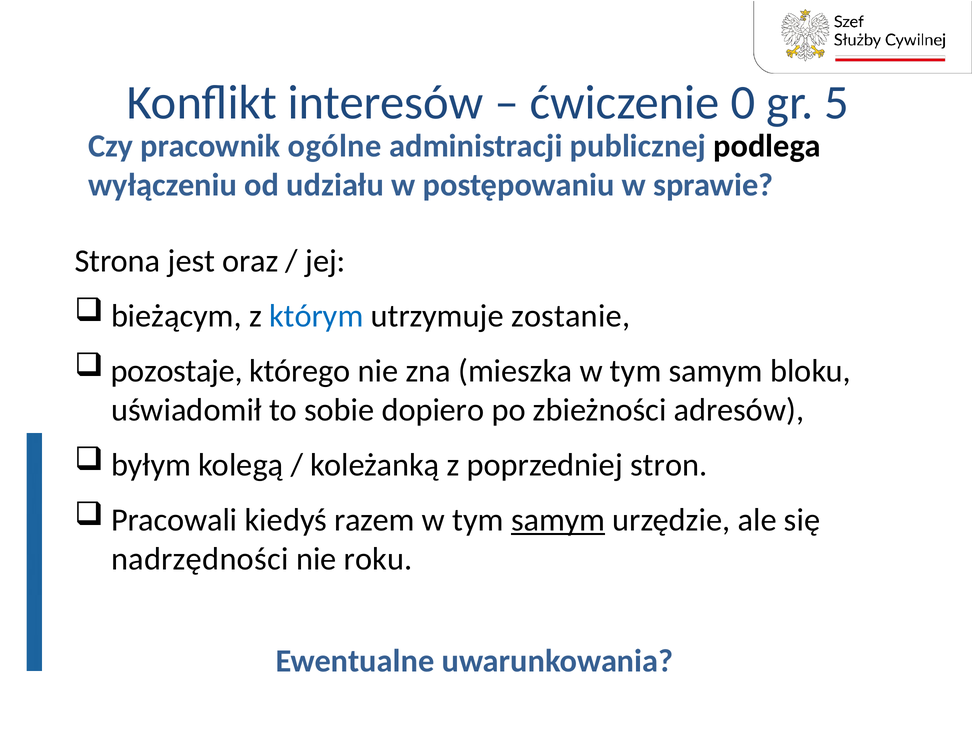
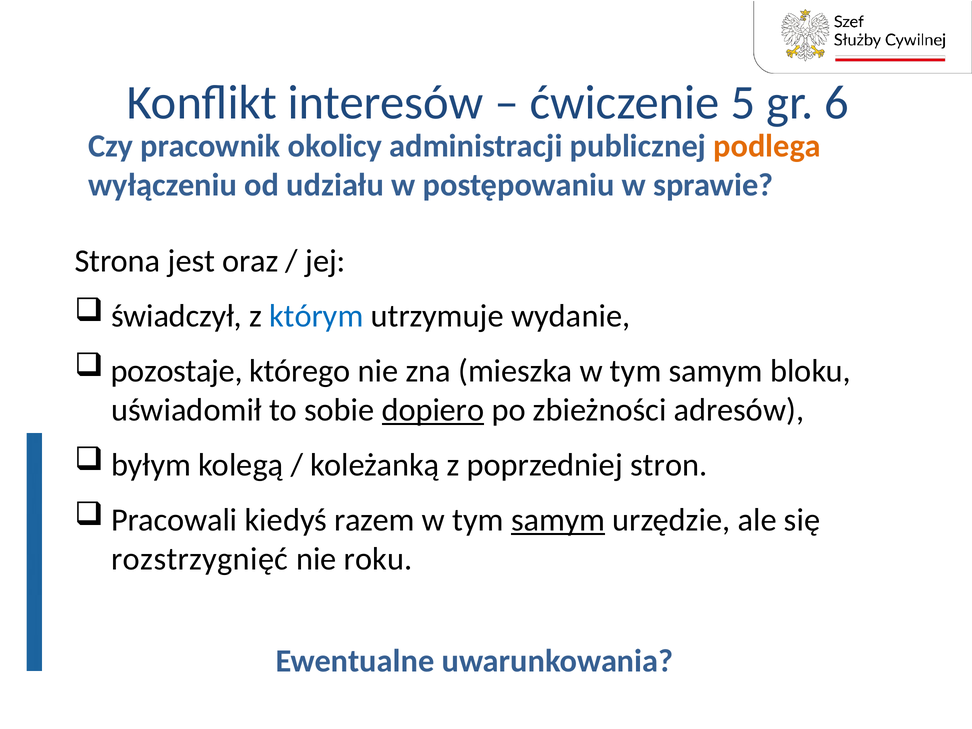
0: 0 -> 5
5: 5 -> 6
ogólne: ogólne -> okolicy
podlega colour: black -> orange
bieżącym: bieżącym -> świadczył
zostanie: zostanie -> wydanie
dopiero underline: none -> present
nadrzędności: nadrzędności -> rozstrzygnięć
